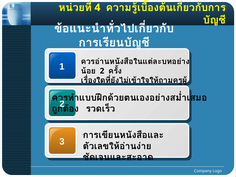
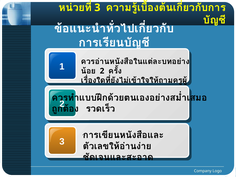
4 at (97, 8): 4 -> 3
